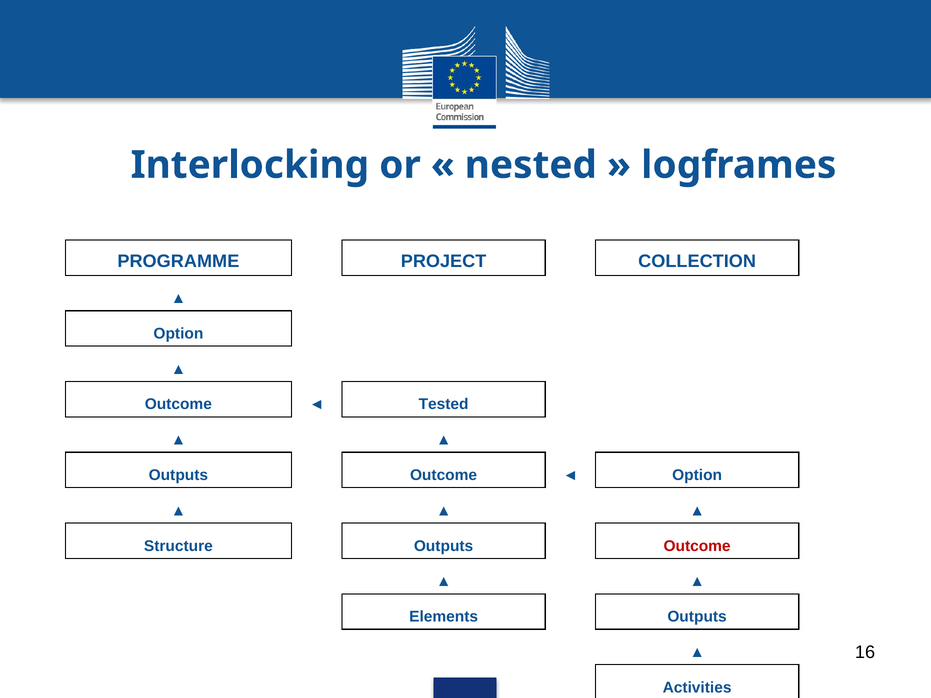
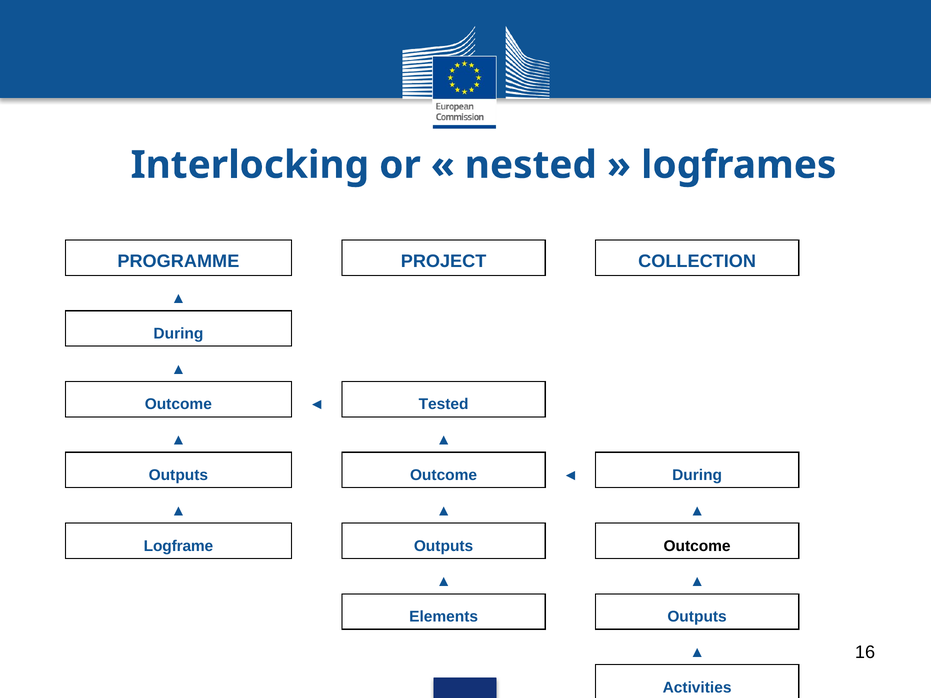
Option at (178, 334): Option -> During
Option at (697, 475): Option -> During
Structure: Structure -> Logframe
Outcome at (697, 546) colour: red -> black
